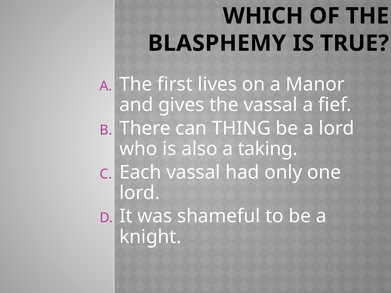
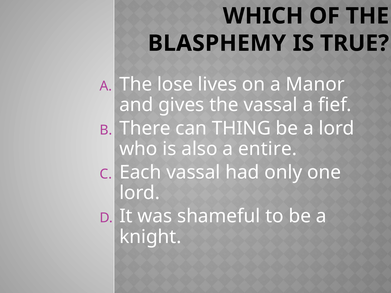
first: first -> lose
taking: taking -> entire
